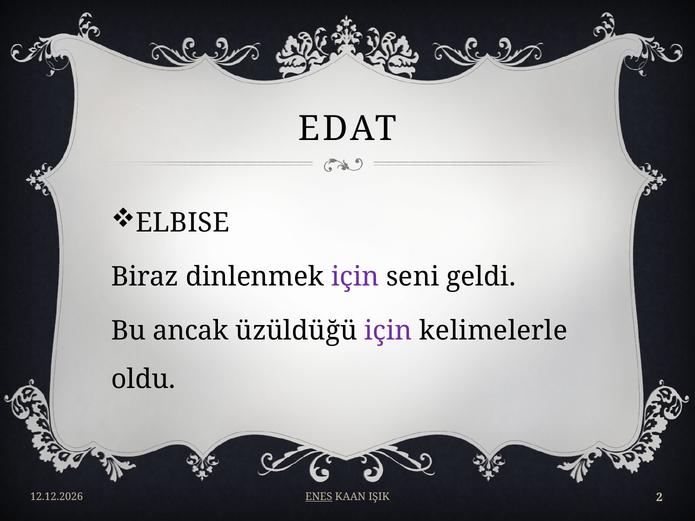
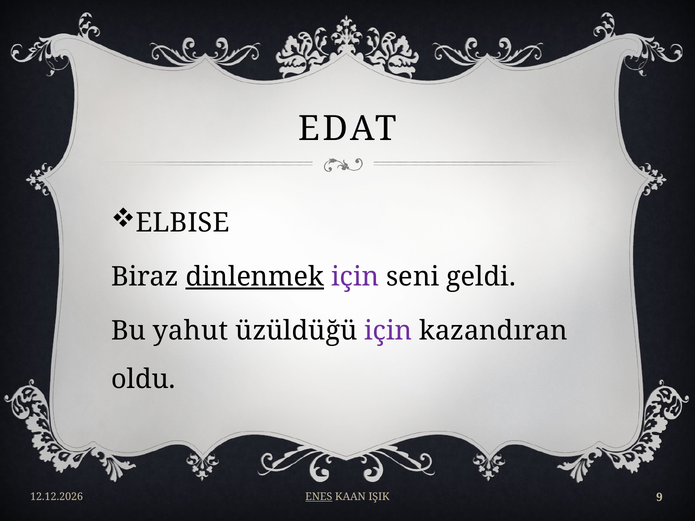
dinlenmek underline: none -> present
ancak: ancak -> yahut
kelimelerle: kelimelerle -> kazandıran
2: 2 -> 9
